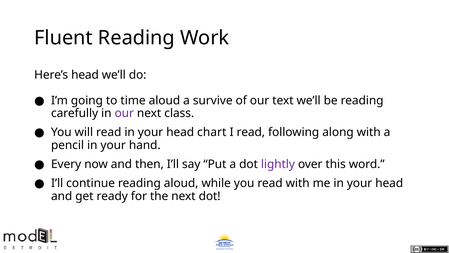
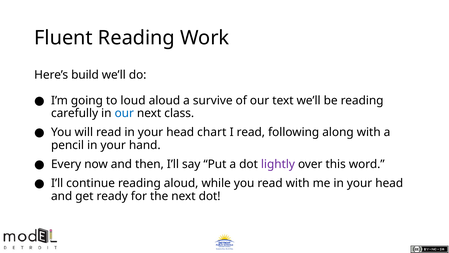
Here’s head: head -> build
time: time -> loud
our at (124, 113) colour: purple -> blue
